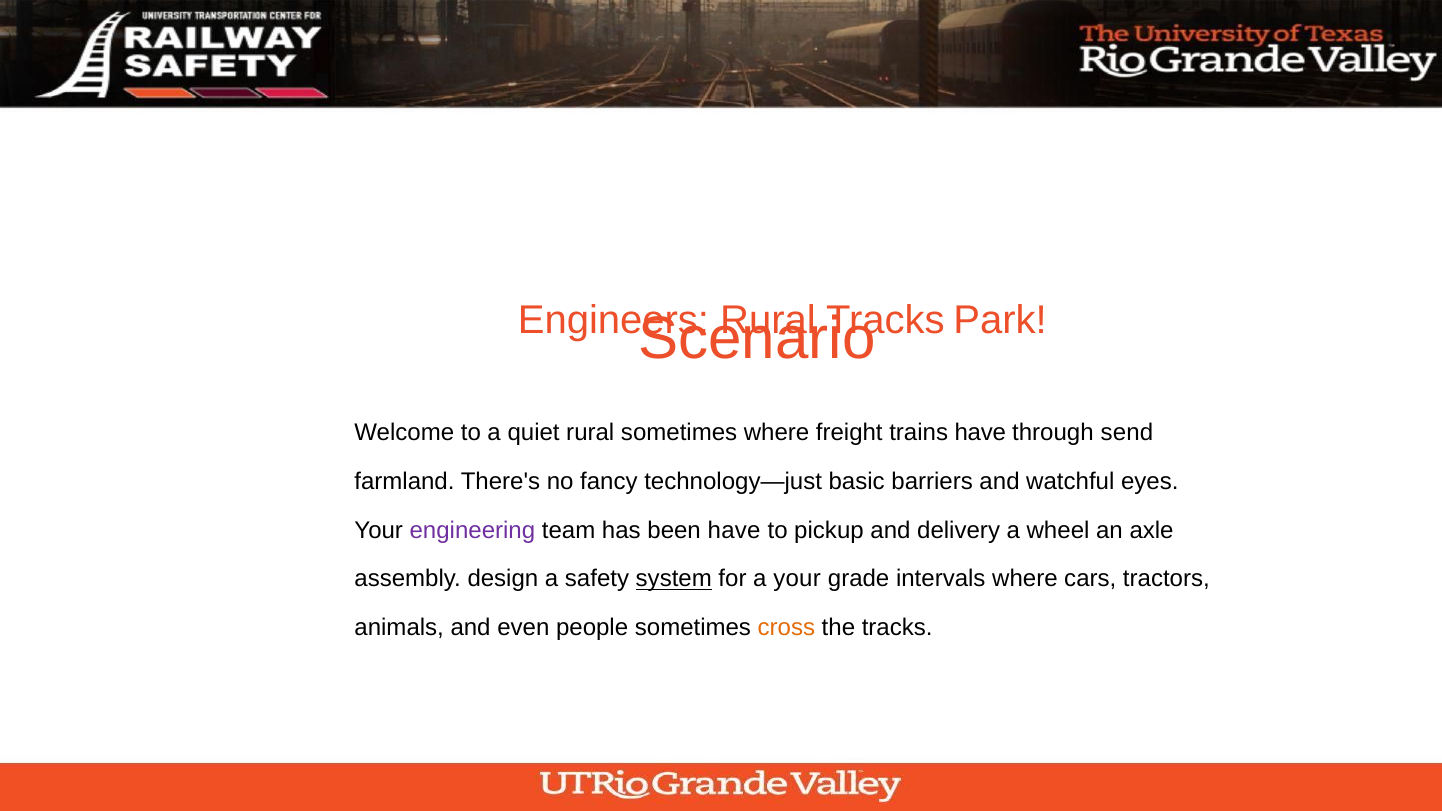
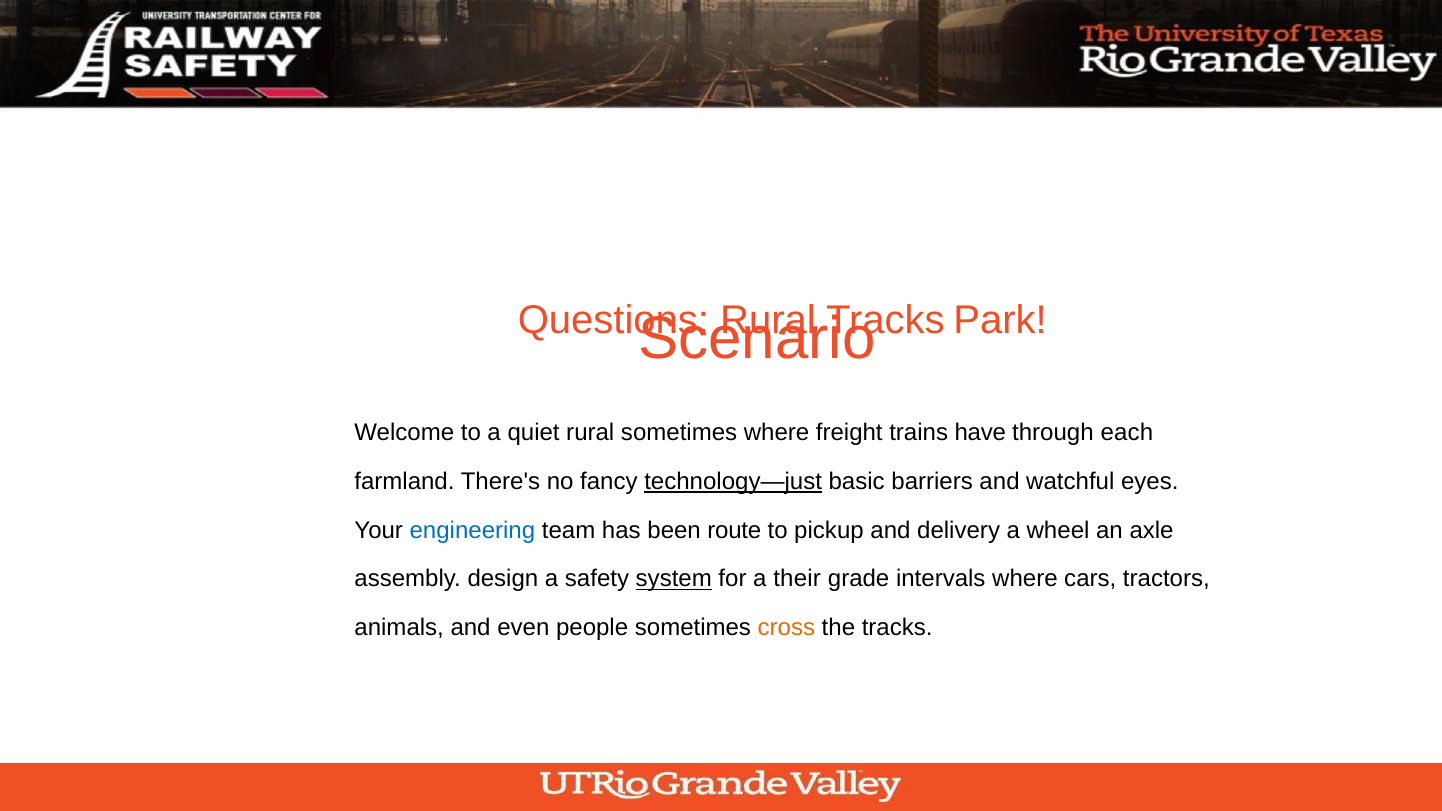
Engineers: Engineers -> Questions
send: send -> each
technology—just underline: none -> present
engineering colour: purple -> blue
been have: have -> route
a your: your -> their
